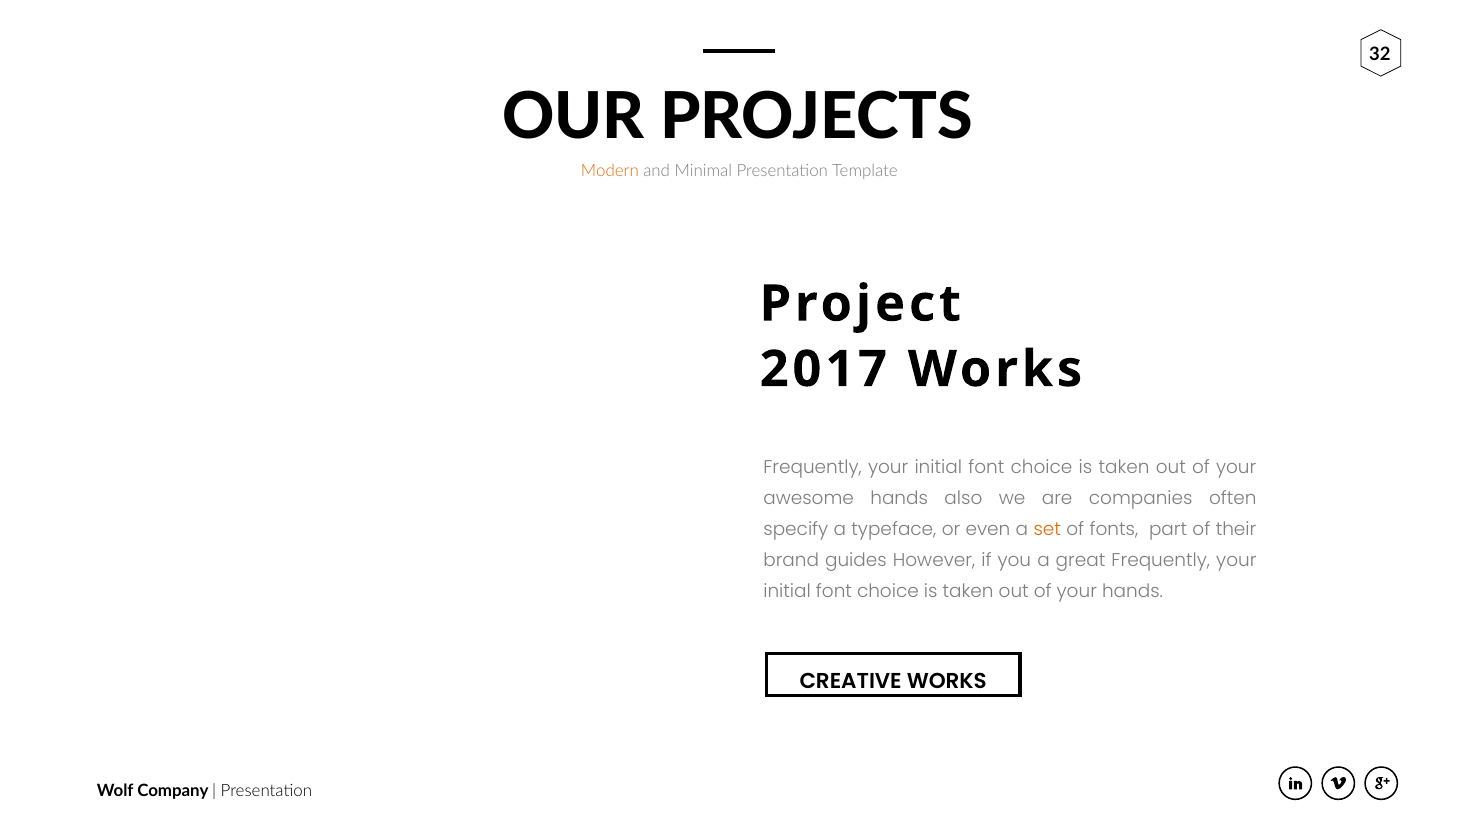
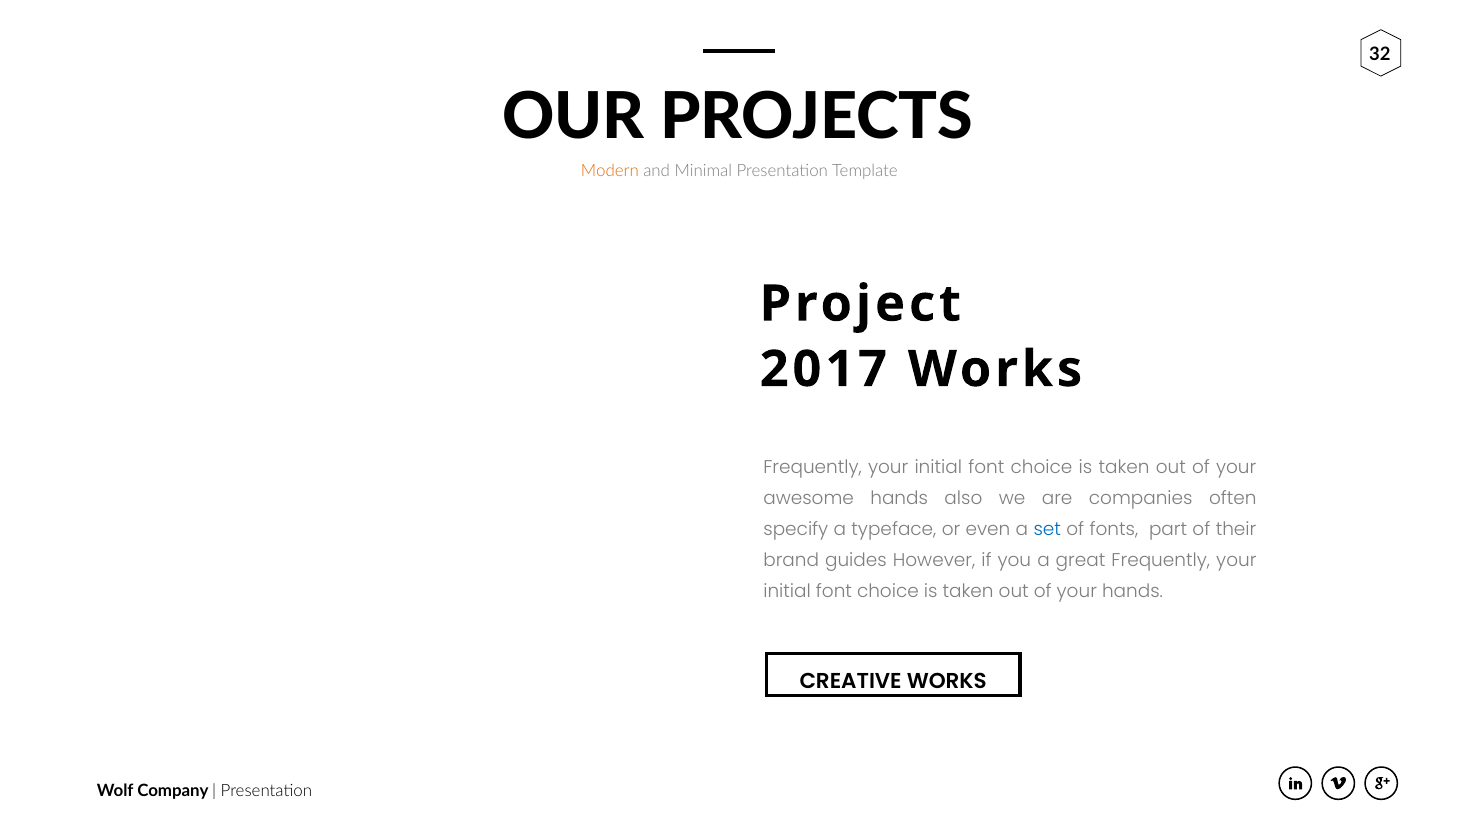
set colour: orange -> blue
